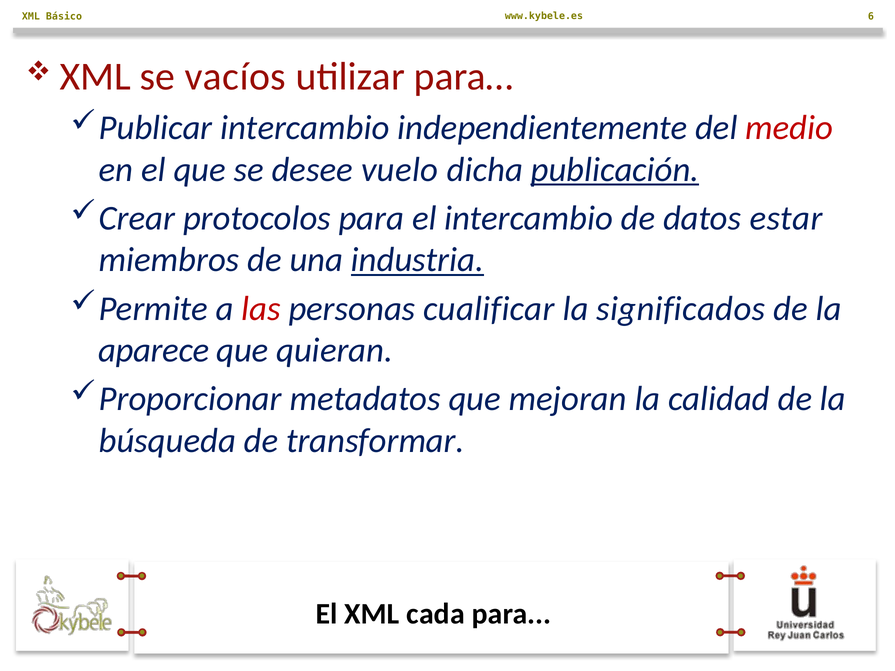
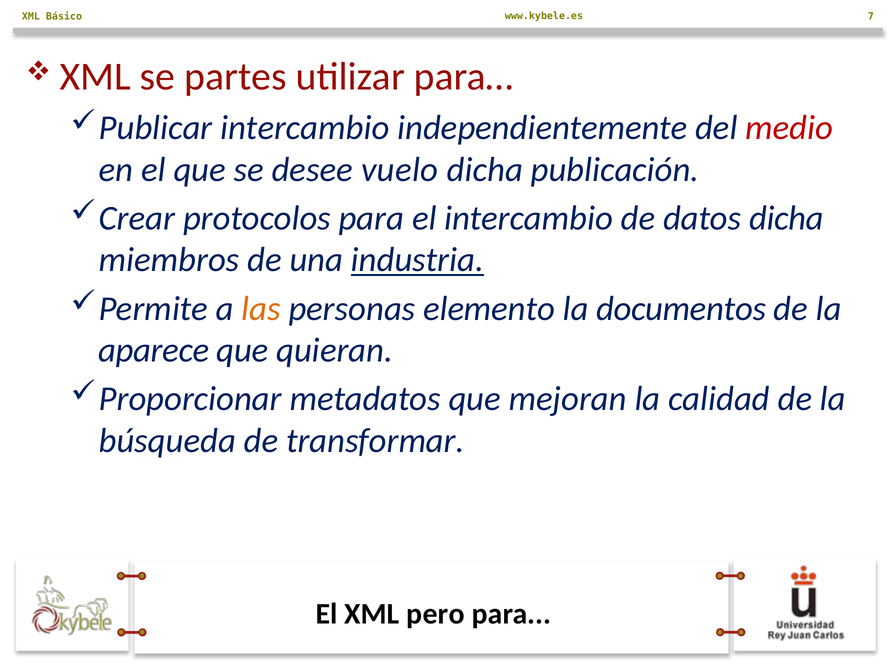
6: 6 -> 7
vacíos: vacíos -> partes
publicación underline: present -> none
datos estar: estar -> dicha
las colour: red -> orange
cualificar: cualificar -> elemento
significados: significados -> documentos
cada: cada -> pero
